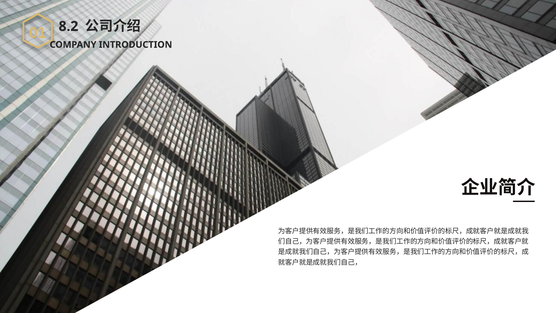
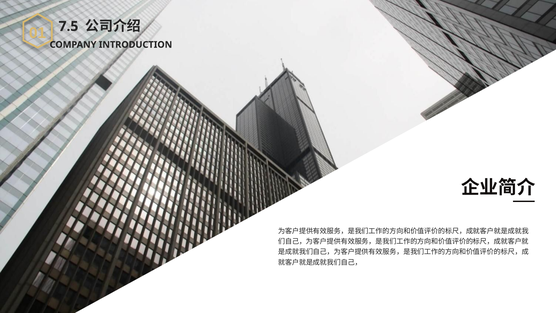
8.2: 8.2 -> 7.5
